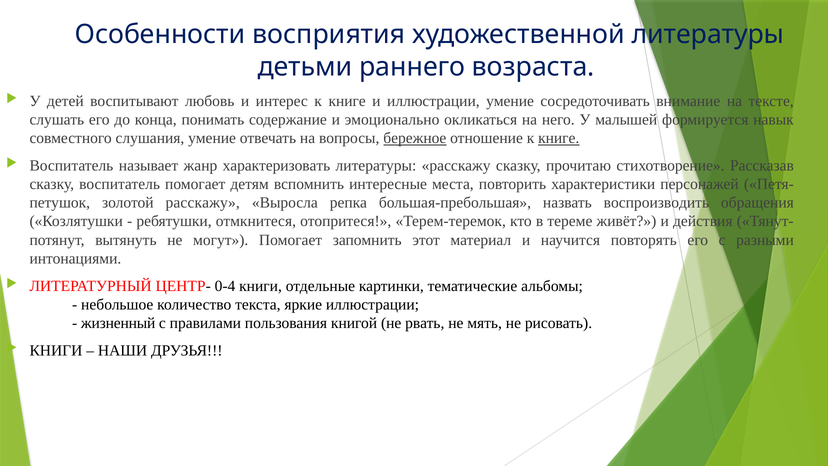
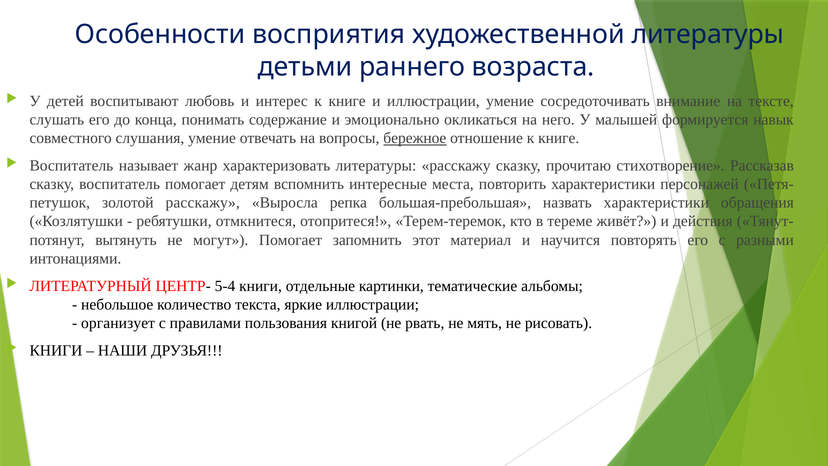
книге at (559, 138) underline: present -> none
назвать воспроизводить: воспроизводить -> характеристики
0-4: 0-4 -> 5-4
жизненный: жизненный -> организует
